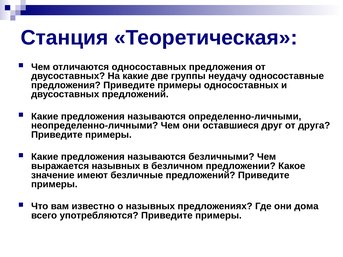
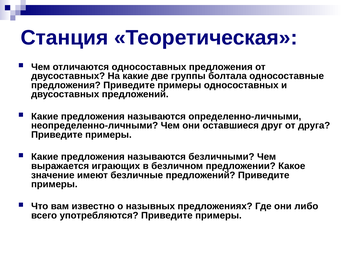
неудачу: неудачу -> болтала
выражается назывных: назывных -> играющих
дома: дома -> либо
